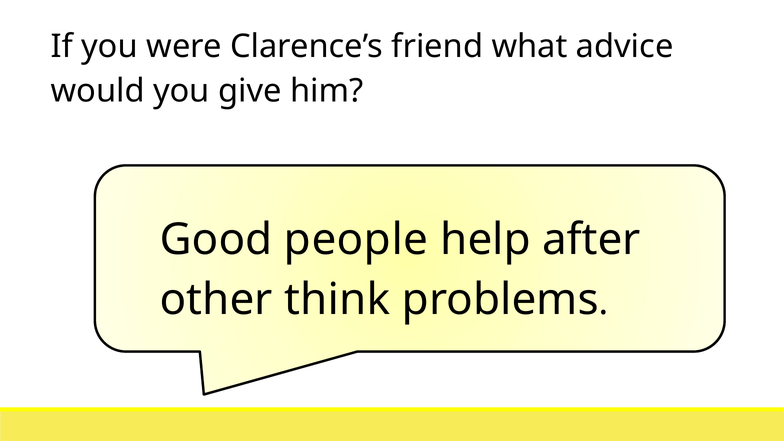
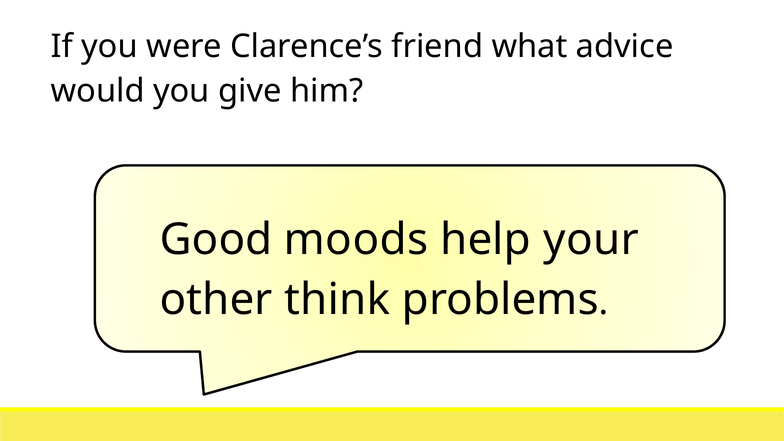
people: people -> moods
after: after -> your
